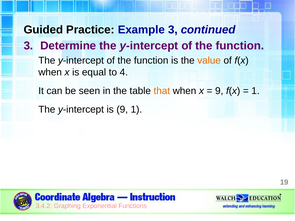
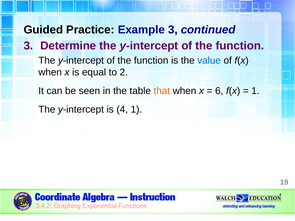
value colour: orange -> blue
4: 4 -> 2
9 at (219, 91): 9 -> 6
is 9: 9 -> 4
